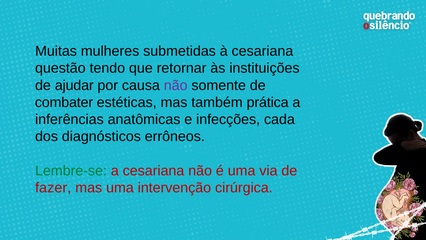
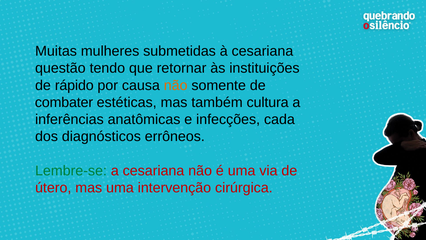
ajudar: ajudar -> rápido
não at (176, 85) colour: purple -> orange
prática: prática -> cultura
fazer: fazer -> útero
